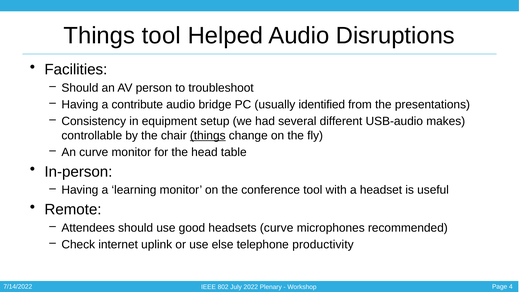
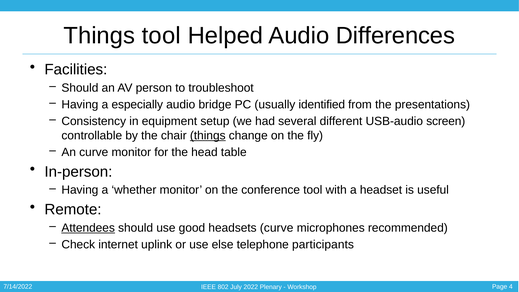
Disruptions: Disruptions -> Differences
contribute: contribute -> especially
makes: makes -> screen
learning: learning -> whether
Attendees underline: none -> present
productivity: productivity -> participants
